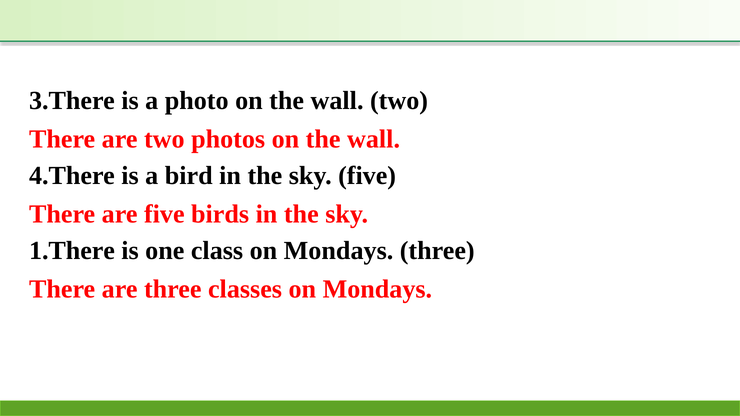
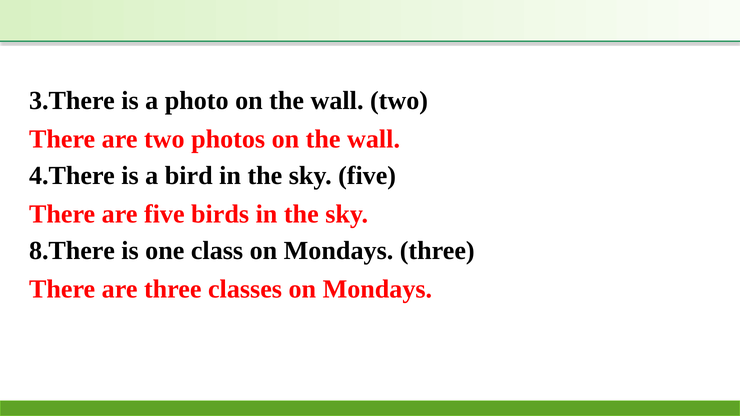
1.There: 1.There -> 8.There
